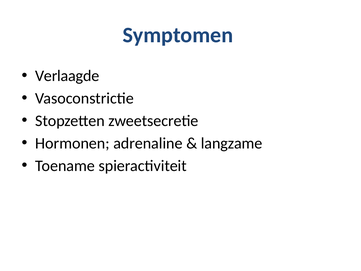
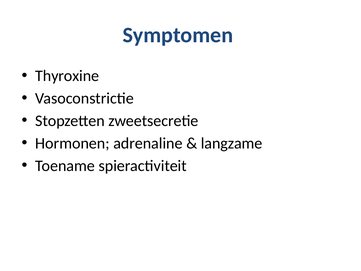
Verlaagde: Verlaagde -> Thyroxine
